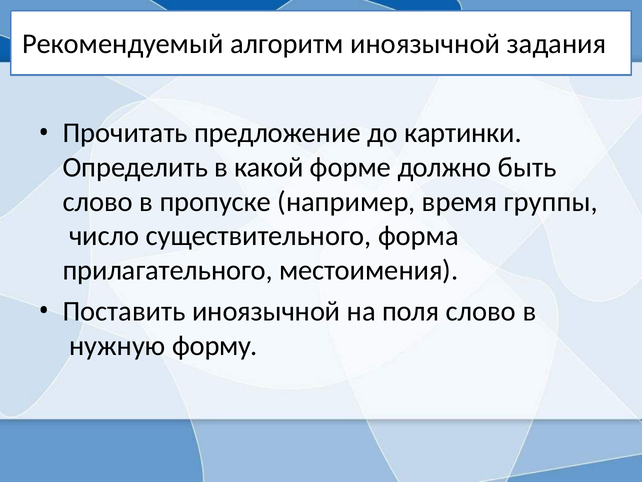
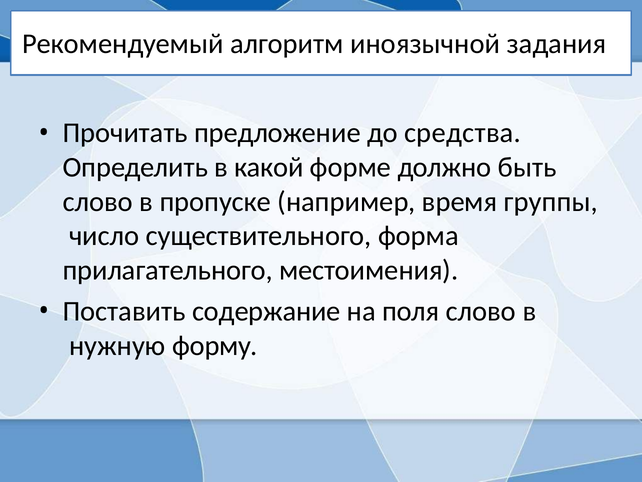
картинки: картинки -> средства
Поставить иноязычной: иноязычной -> содержание
